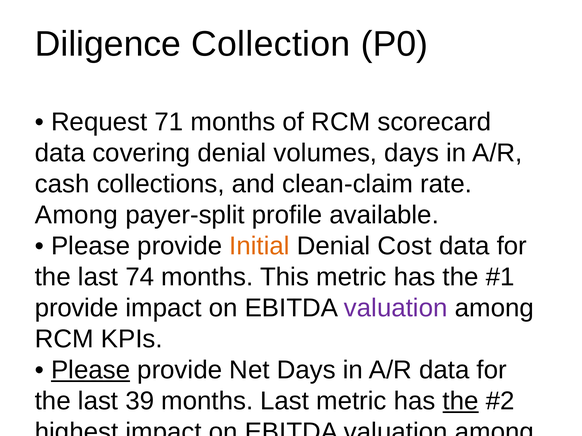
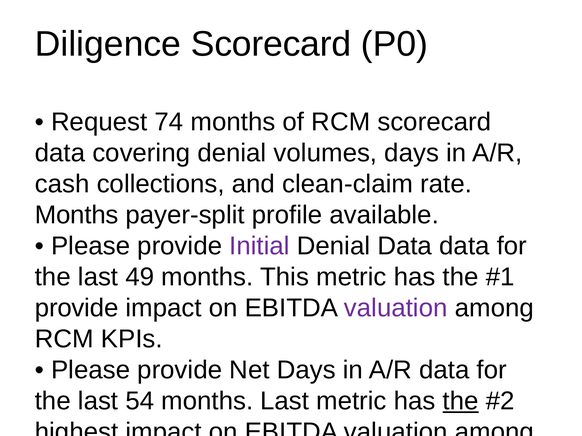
Diligence Collection: Collection -> Scorecard
71: 71 -> 74
Among at (76, 215): Among -> Months
Initial colour: orange -> purple
Denial Cost: Cost -> Data
74: 74 -> 49
Please at (91, 370) underline: present -> none
39: 39 -> 54
